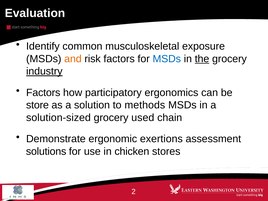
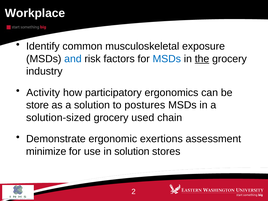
Evaluation: Evaluation -> Workplace
and colour: orange -> blue
industry underline: present -> none
Factors at (43, 93): Factors -> Activity
methods: methods -> postures
solutions: solutions -> minimize
in chicken: chicken -> solution
